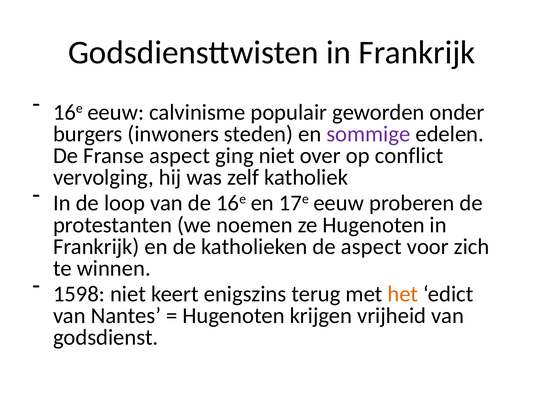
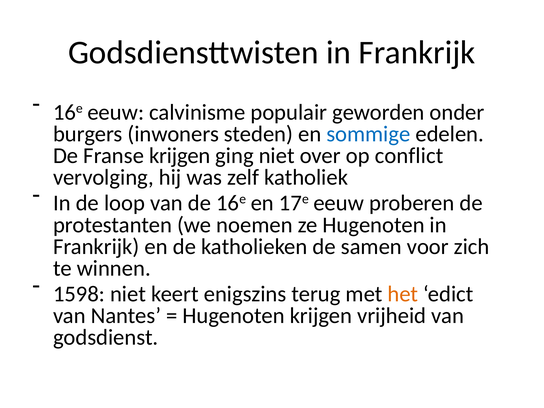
sommige colour: purple -> blue
Franse aspect: aspect -> krijgen
de aspect: aspect -> samen
